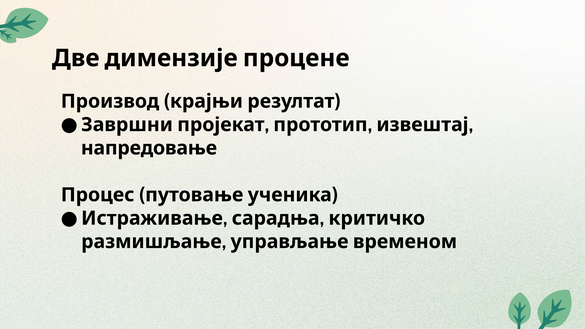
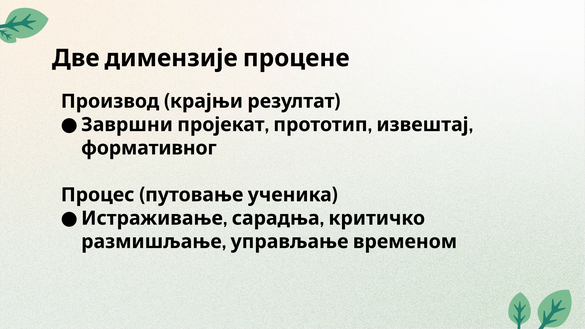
напредовање: напредовање -> формативног
